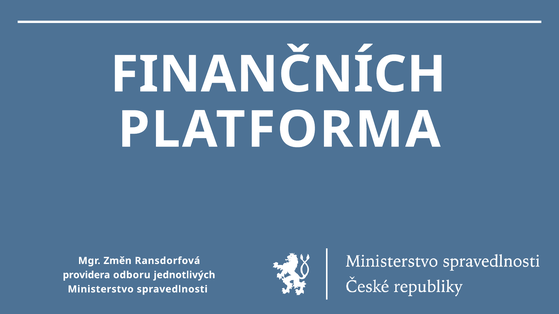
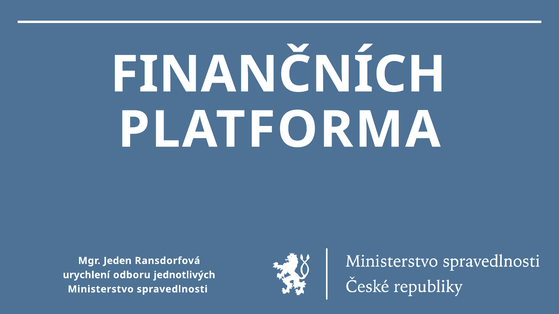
Změn: Změn -> Jeden
providera: providera -> urychlení
